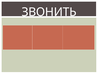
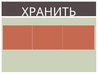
ЗВОНИТЬ: ЗВОНИТЬ -> ХРАНИТЬ
